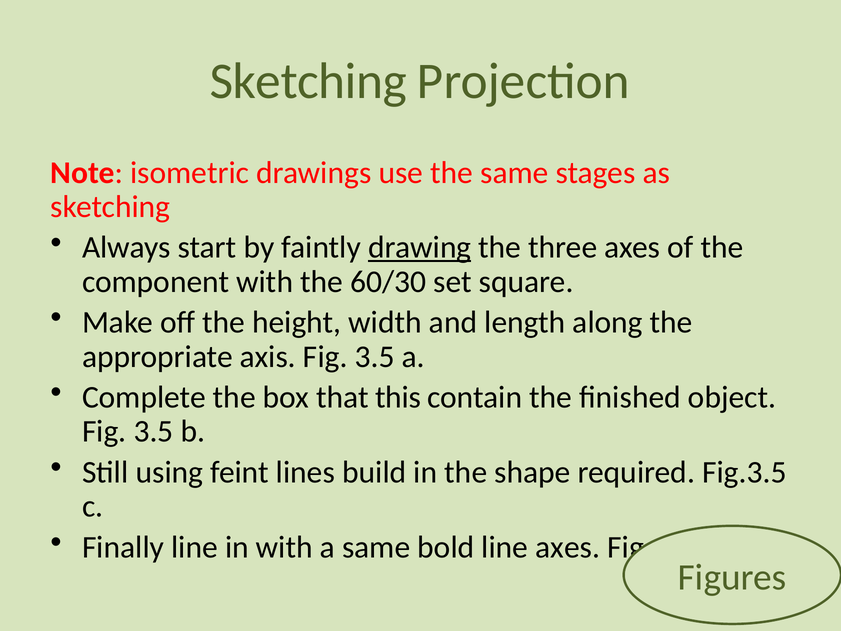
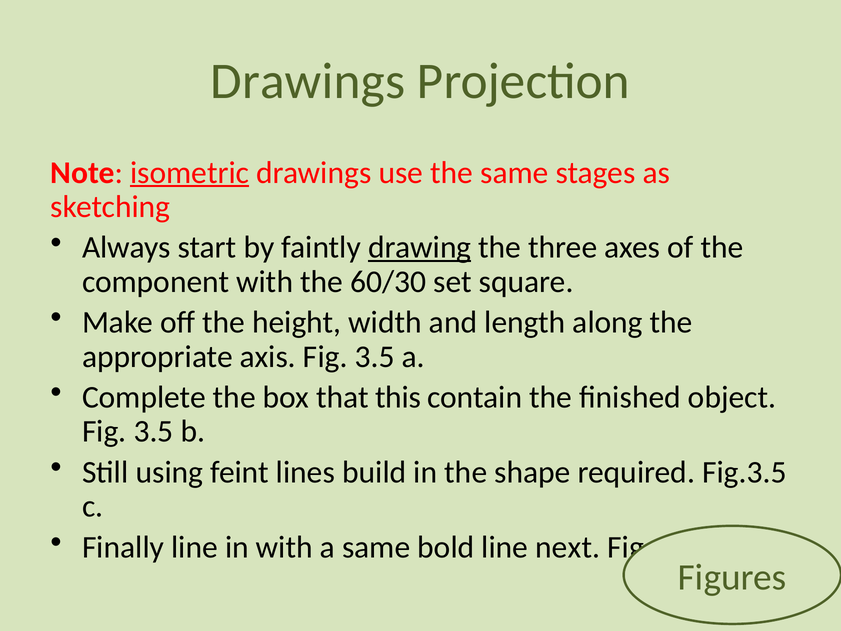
Sketching at (308, 81): Sketching -> Drawings
isometric underline: none -> present
line axes: axes -> next
